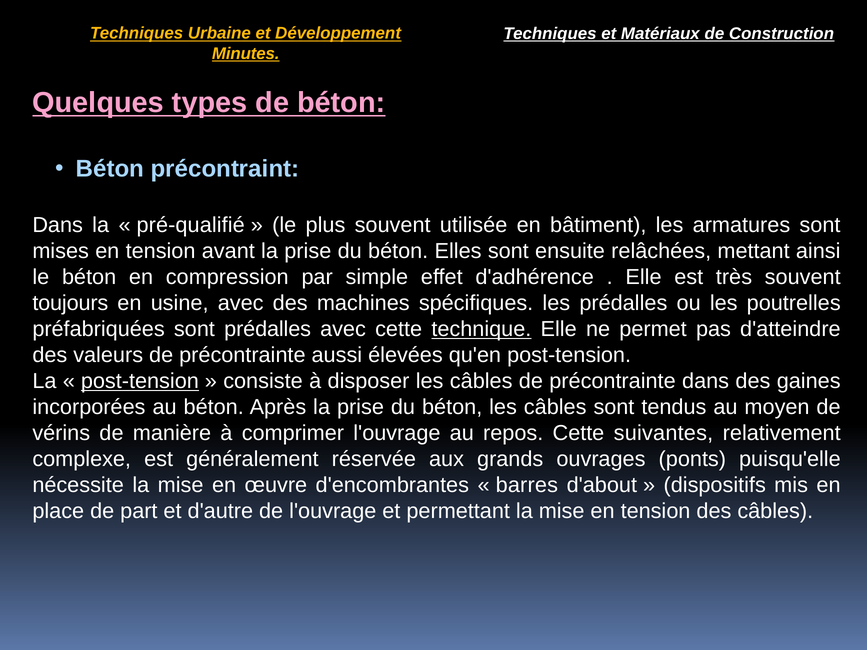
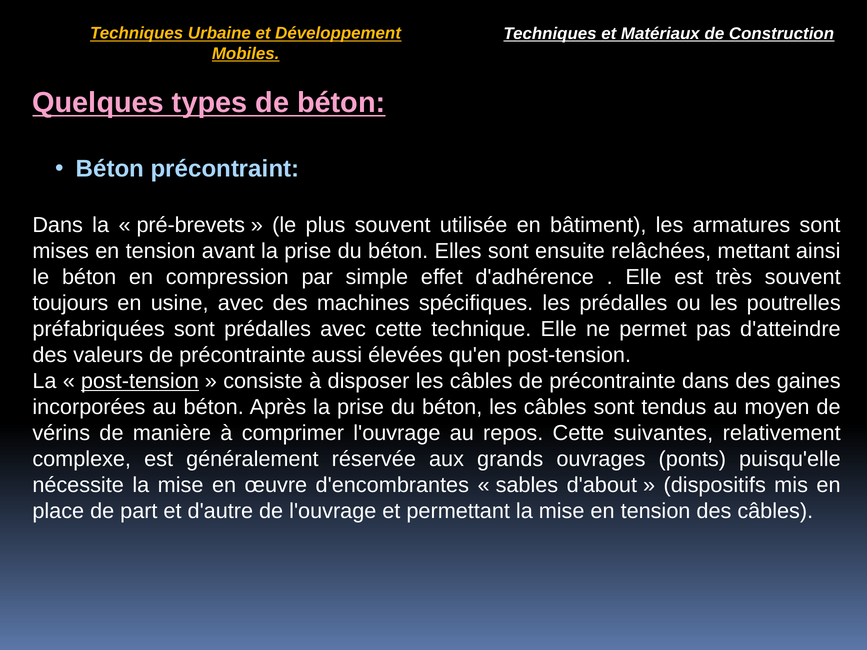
Minutes: Minutes -> Mobiles
pré-qualifié: pré-qualifié -> pré-brevets
technique underline: present -> none
barres: barres -> sables
